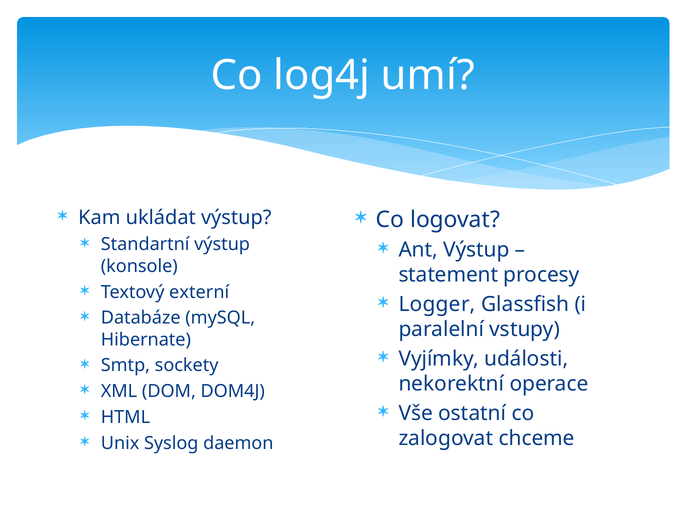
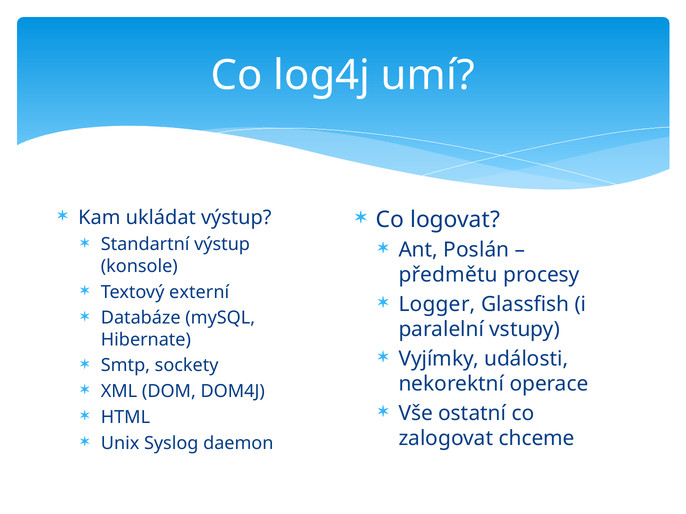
Ant Výstup: Výstup -> Poslán
statement: statement -> předmětu
